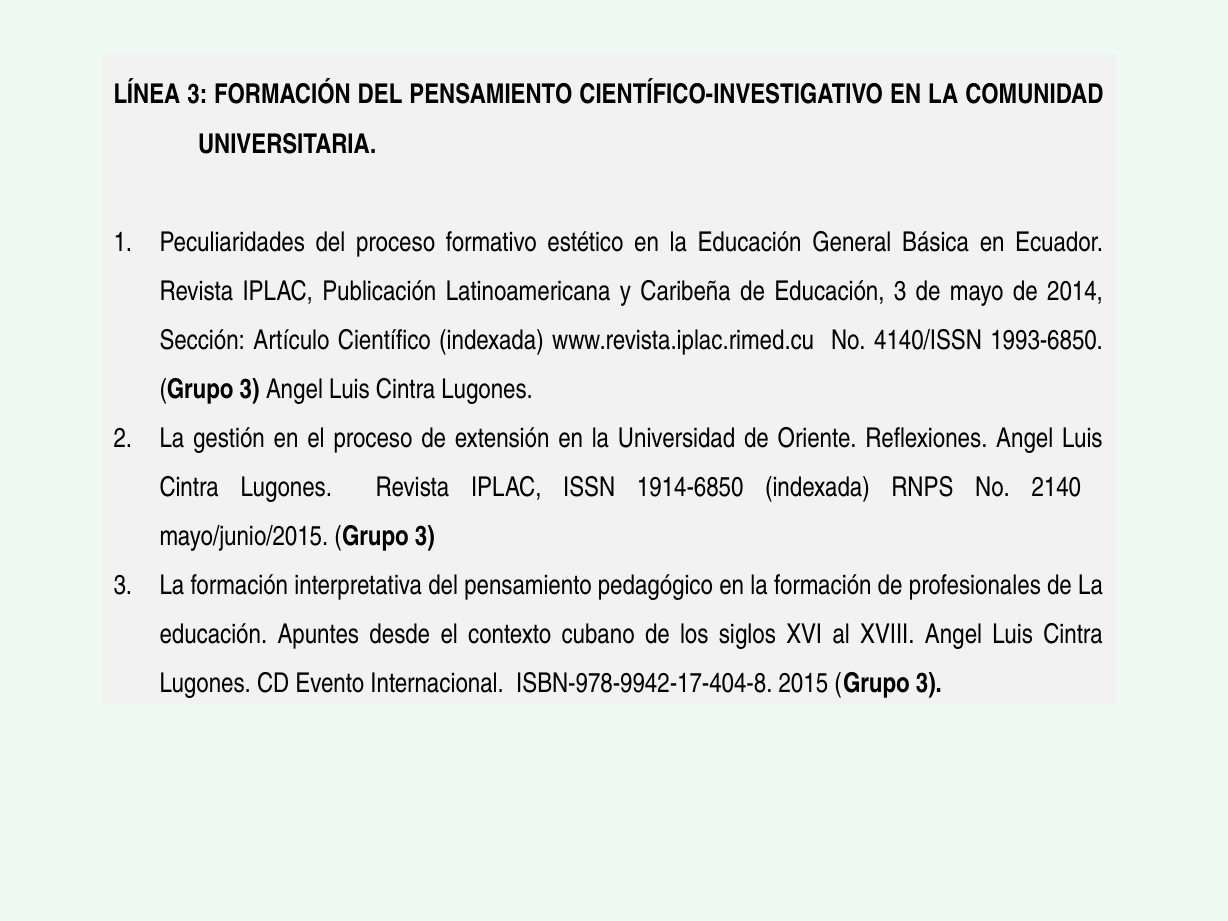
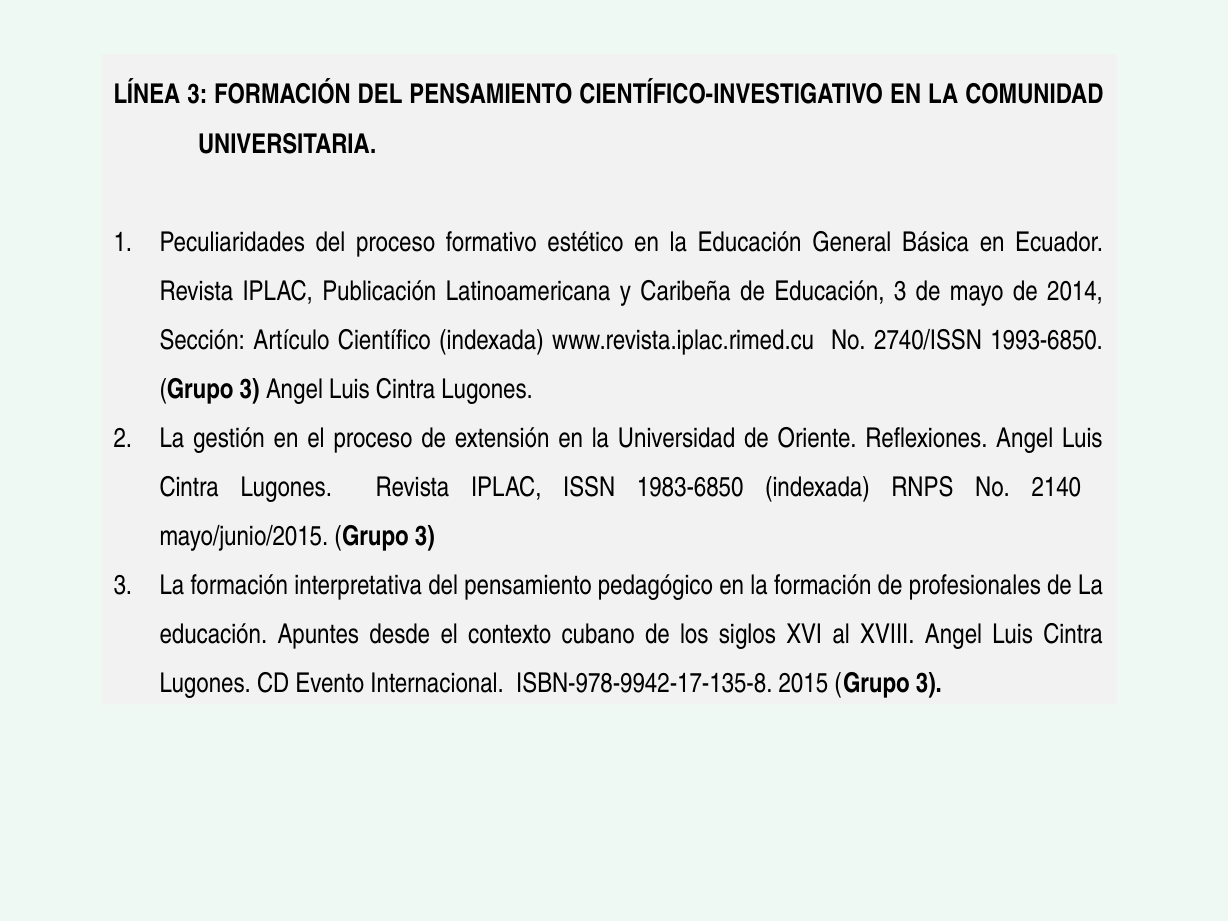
4140/ISSN: 4140/ISSN -> 2740/ISSN
1914-6850: 1914-6850 -> 1983-6850
ISBN-978-9942-17-404-8: ISBN-978-9942-17-404-8 -> ISBN-978-9942-17-135-8
